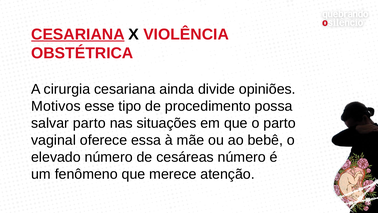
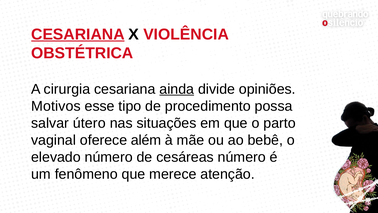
ainda underline: none -> present
salvar parto: parto -> útero
essa: essa -> além
